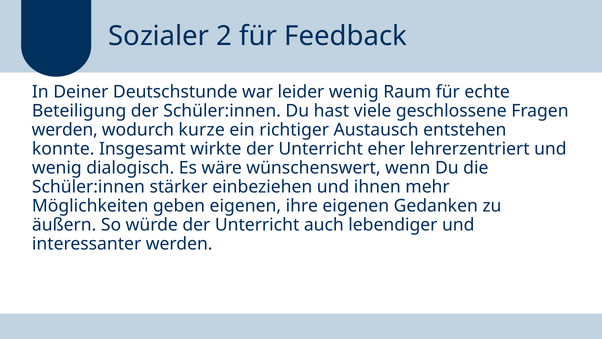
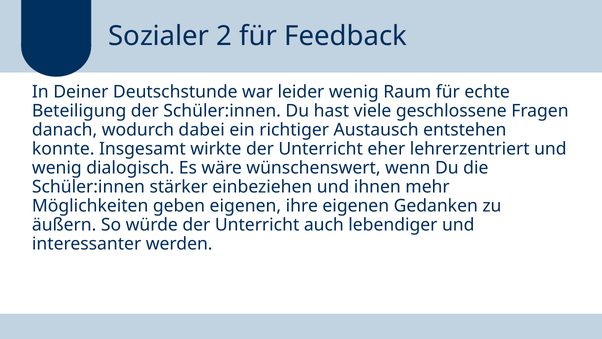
werden at (65, 130): werden -> danach
kurze: kurze -> dabei
